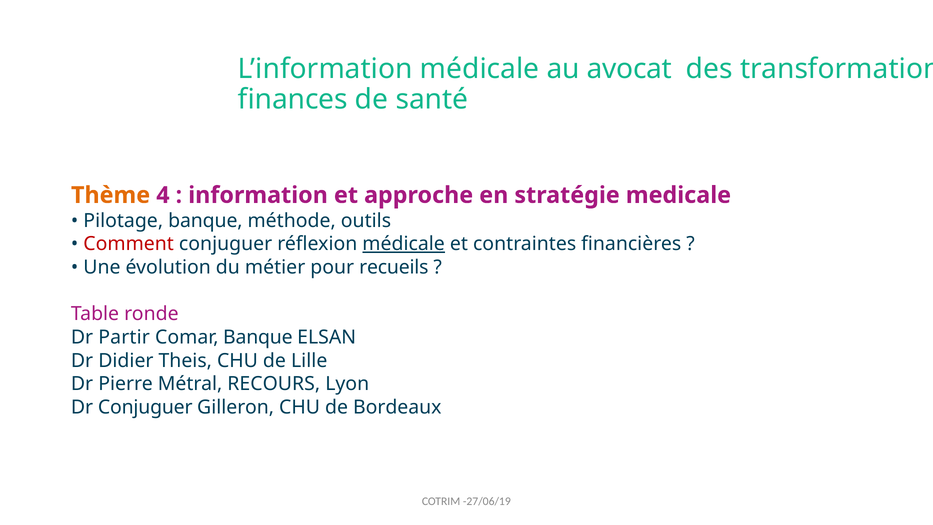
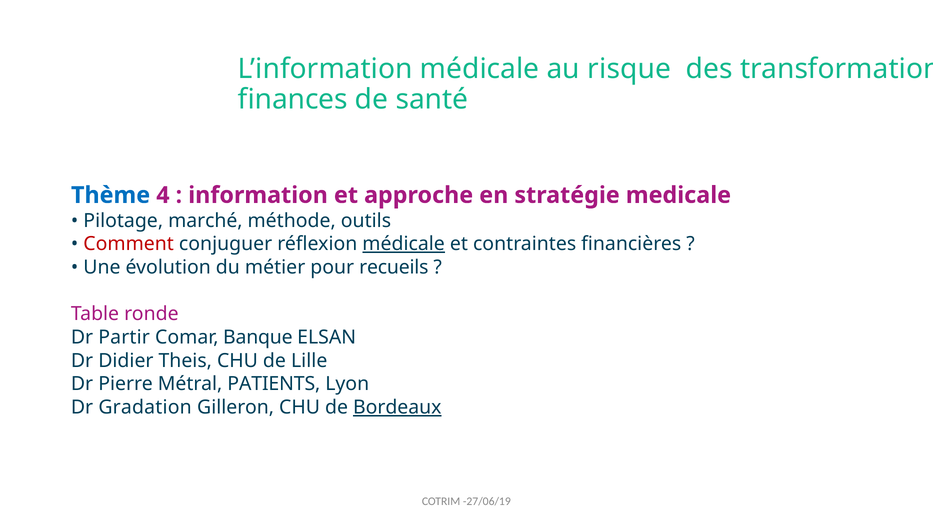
avocat: avocat -> risque
Thème colour: orange -> blue
Pilotage banque: banque -> marché
RECOURS: RECOURS -> PATIENTS
Dr Conjuguer: Conjuguer -> Gradation
Bordeaux underline: none -> present
